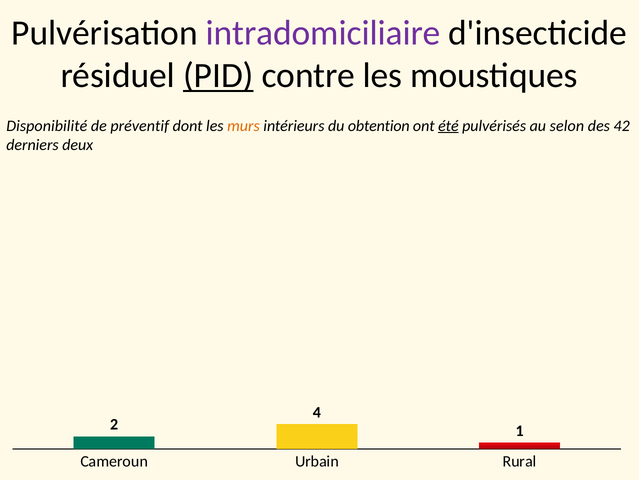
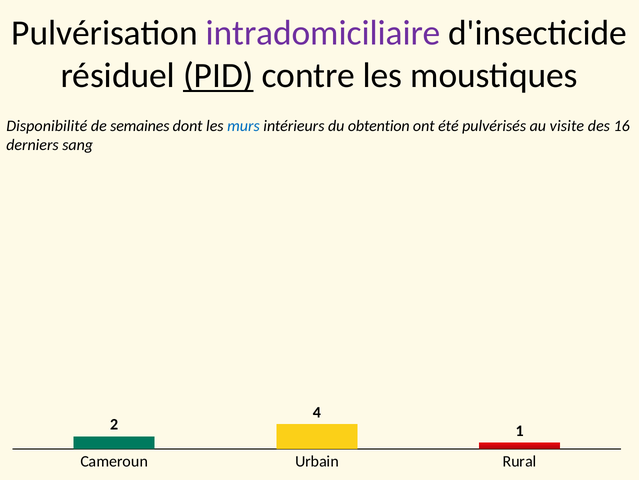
préventif: préventif -> semaines
murs colour: orange -> blue
été underline: present -> none
selon: selon -> visite
42: 42 -> 16
deux: deux -> sang
